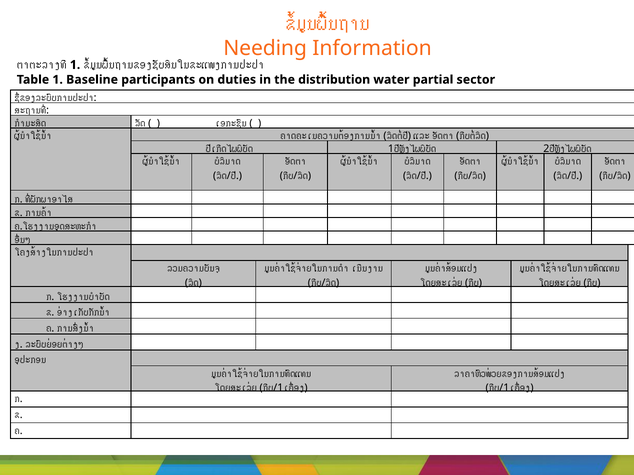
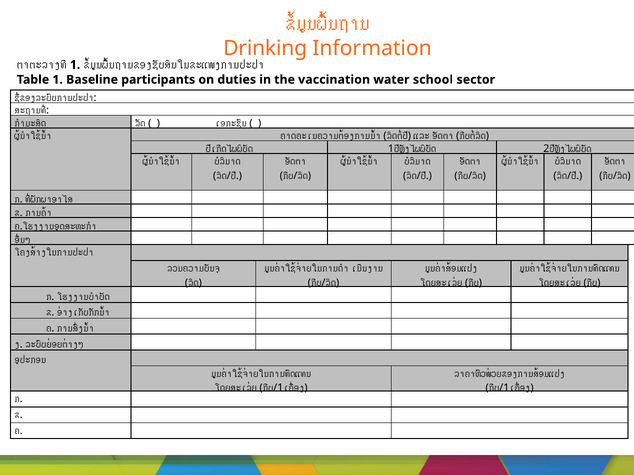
Needing: Needing -> Drinking
distribution: distribution -> vaccination
partial: partial -> school
